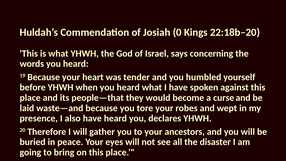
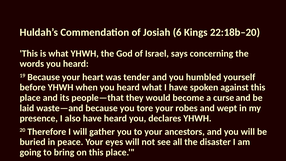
0: 0 -> 6
